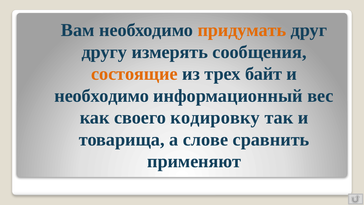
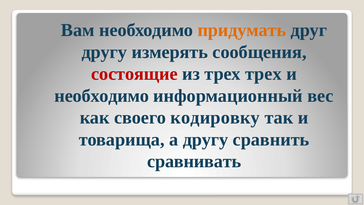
состоящие colour: orange -> red
трех байт: байт -> трех
а слове: слове -> другу
применяют: применяют -> сравнивать
